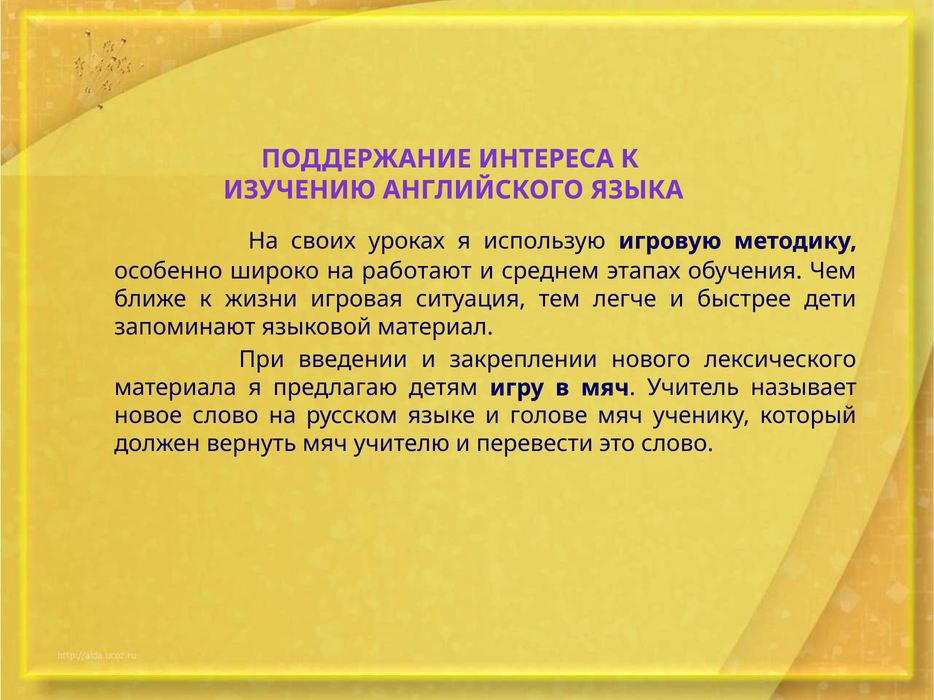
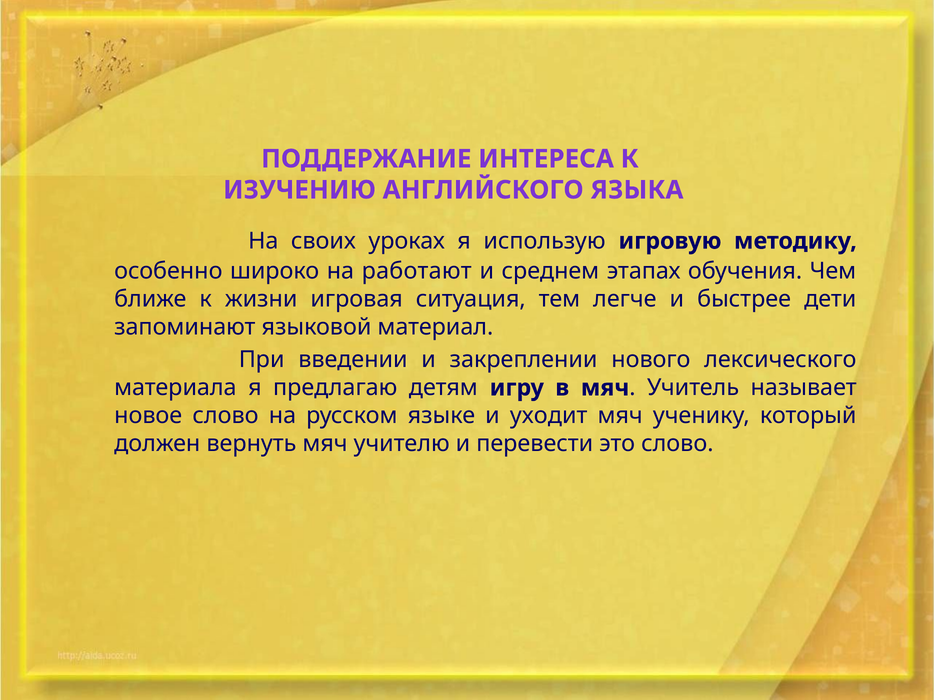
голове: голове -> уходит
